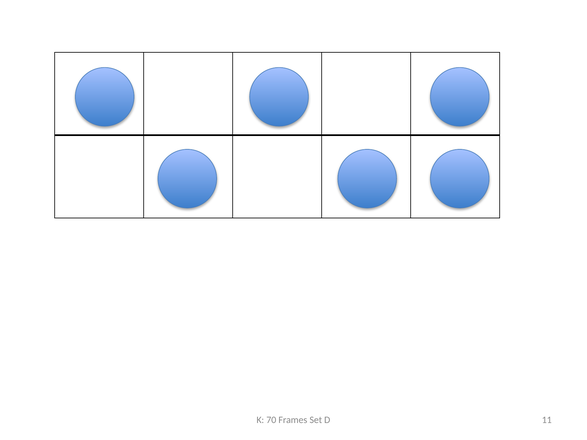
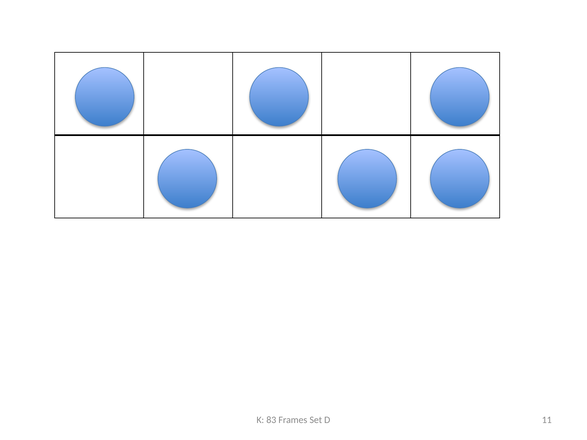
70: 70 -> 83
